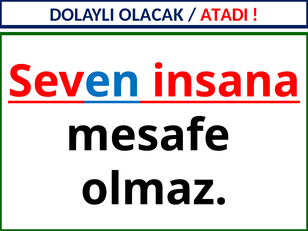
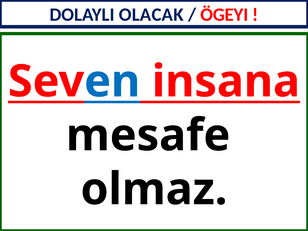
ATADI: ATADI -> ÖGEYI
